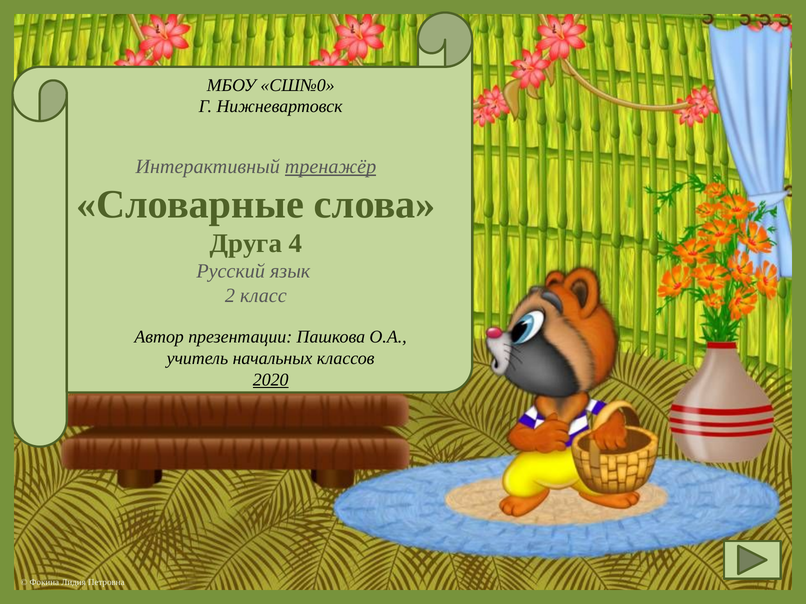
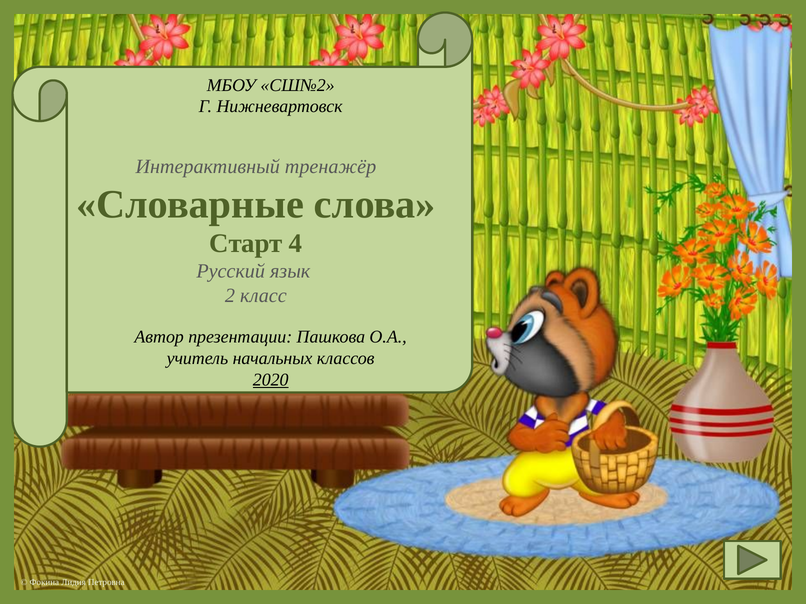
СШ№0: СШ№0 -> СШ№2
тренажёр underline: present -> none
Друга: Друга -> Старт
